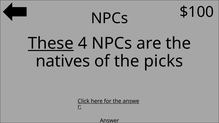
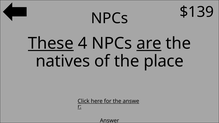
$100: $100 -> $139
are underline: none -> present
picks: picks -> place
